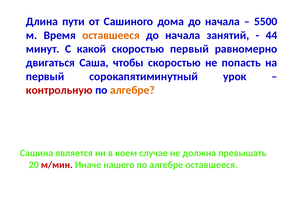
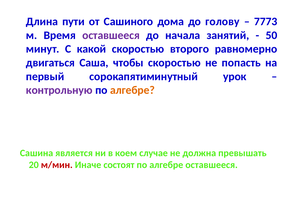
дома до начала: начала -> голову
5500: 5500 -> 7773
оставшееся at (111, 35) colour: orange -> purple
44: 44 -> 50
скоростью первый: первый -> второго
контрольную colour: red -> purple
нашего: нашего -> состоят
